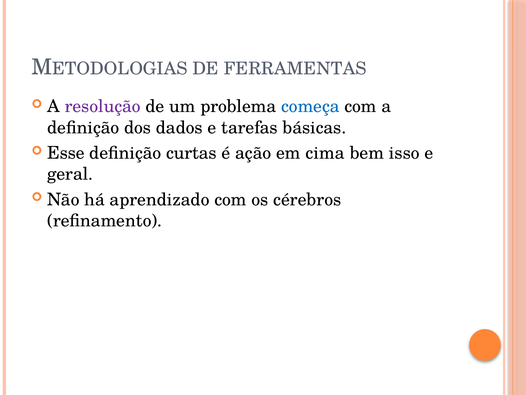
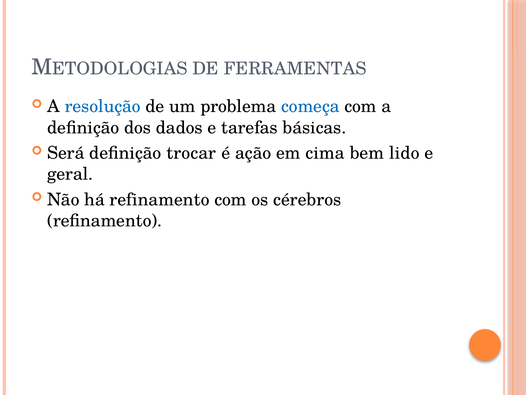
resolução colour: purple -> blue
Esse: Esse -> Será
curtas: curtas -> trocar
isso: isso -> lido
há aprendizado: aprendizado -> refinamento
